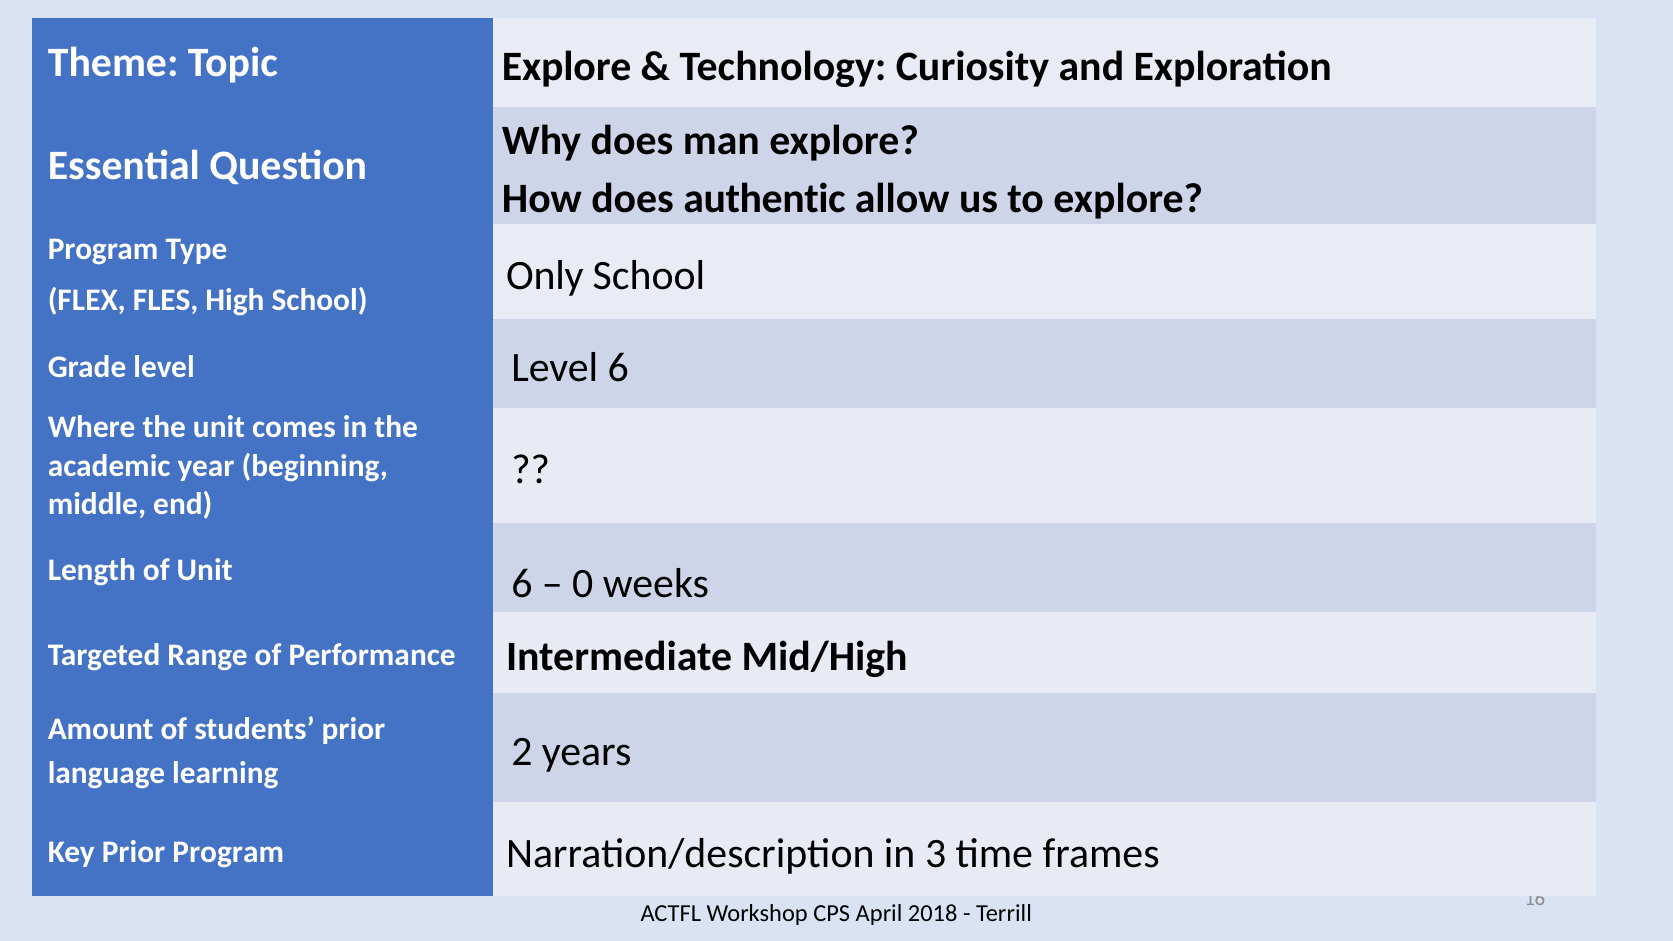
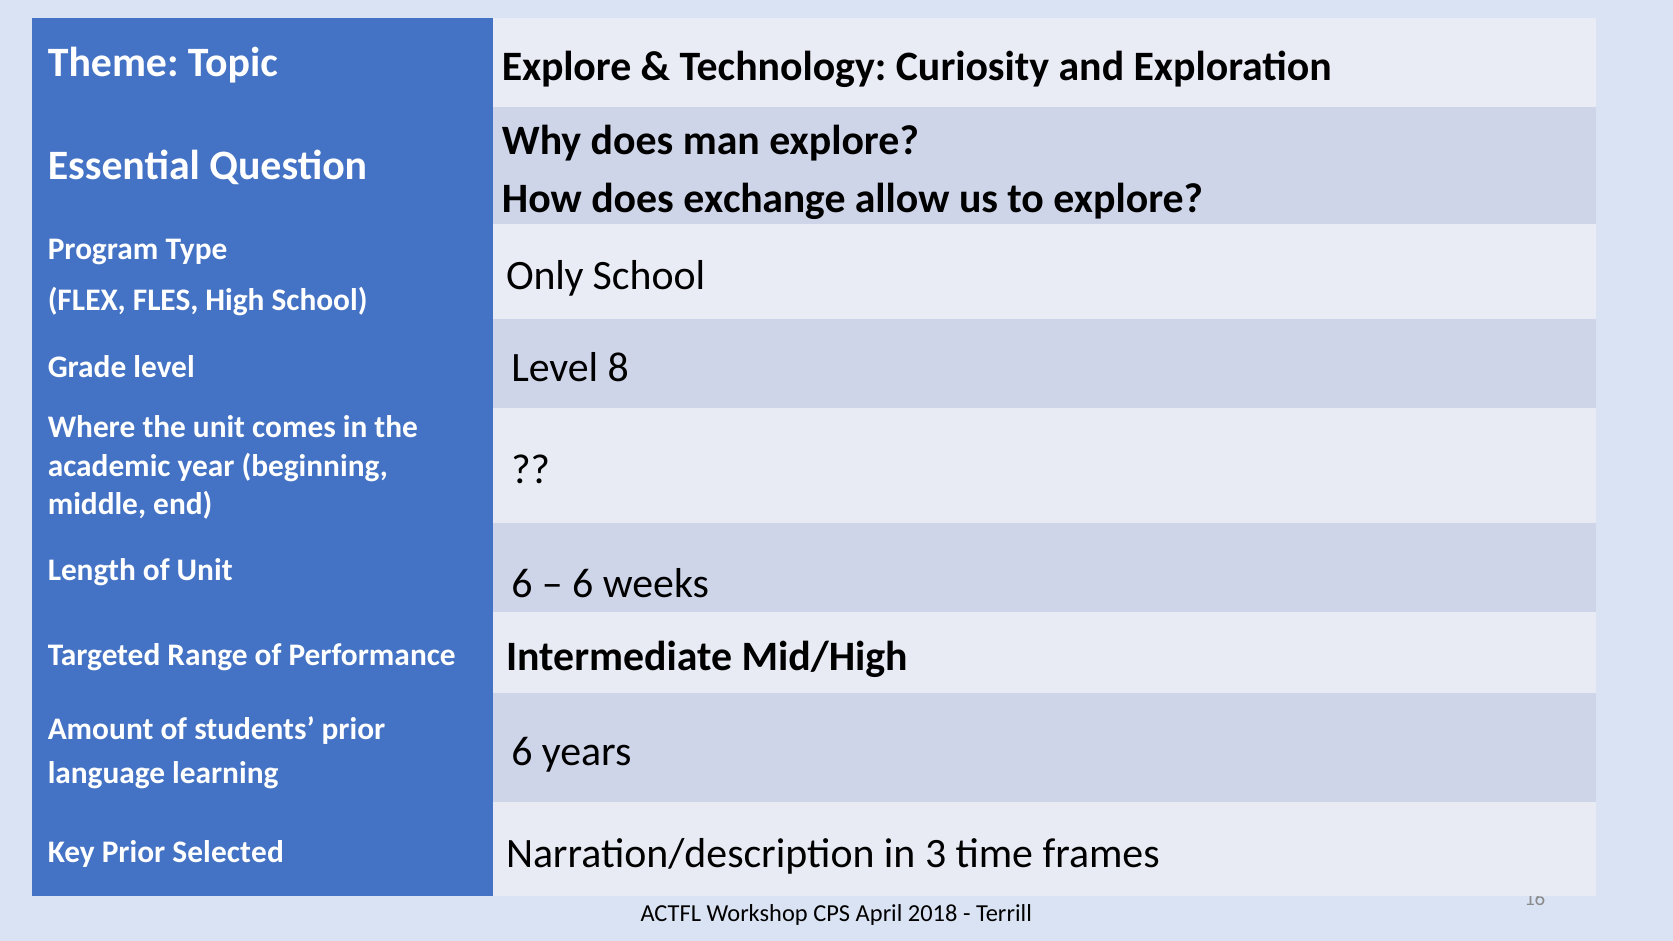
authentic: authentic -> exchange
Level 6: 6 -> 8
0 at (583, 584): 0 -> 6
learning 2: 2 -> 6
Prior Program: Program -> Selected
